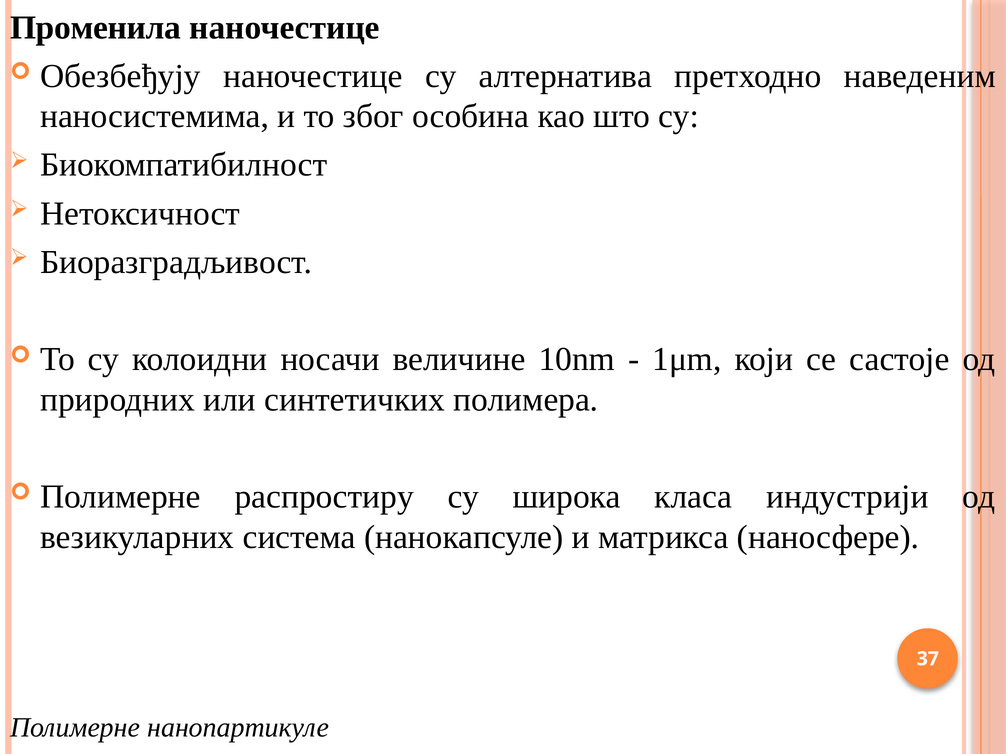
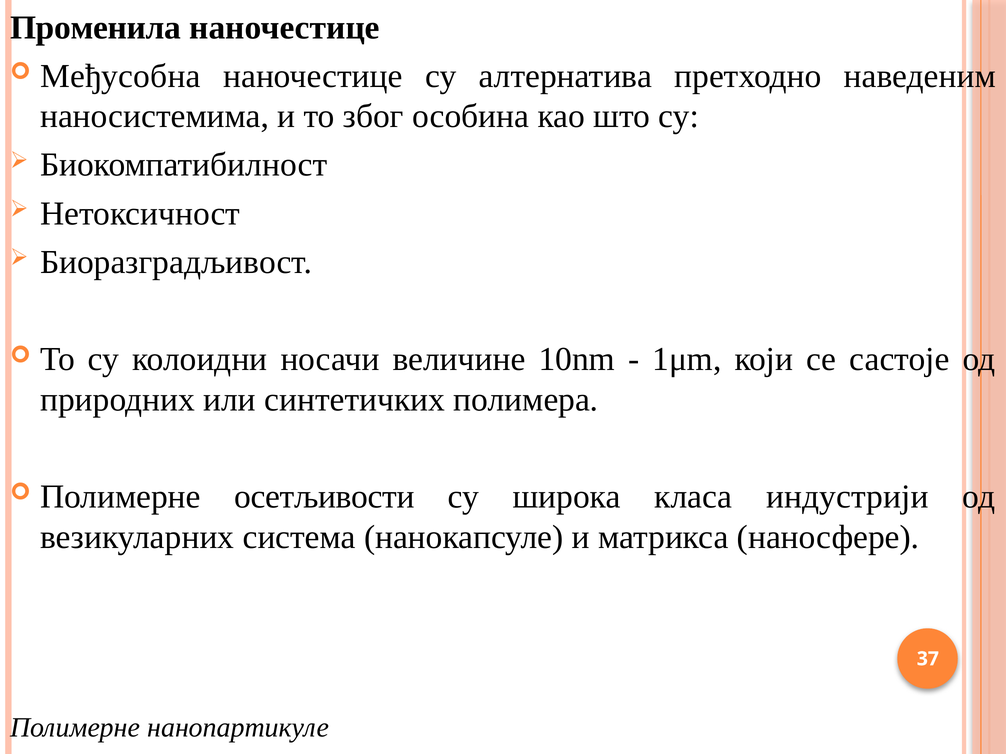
Обезбеђују: Обезбеђују -> Међусобна
распростиру: распростиру -> осетљивости
